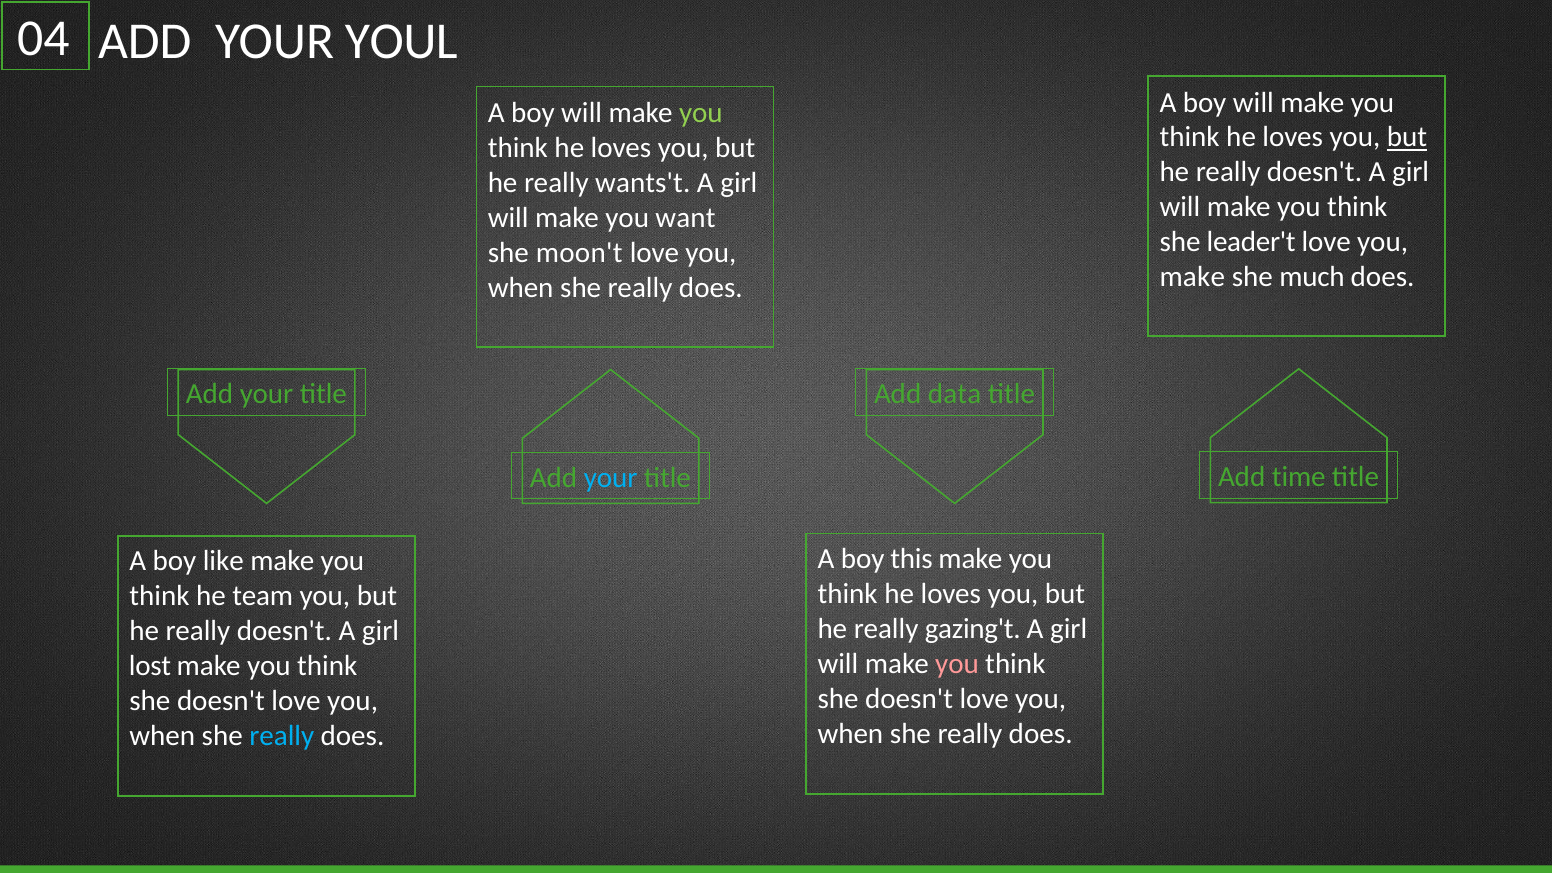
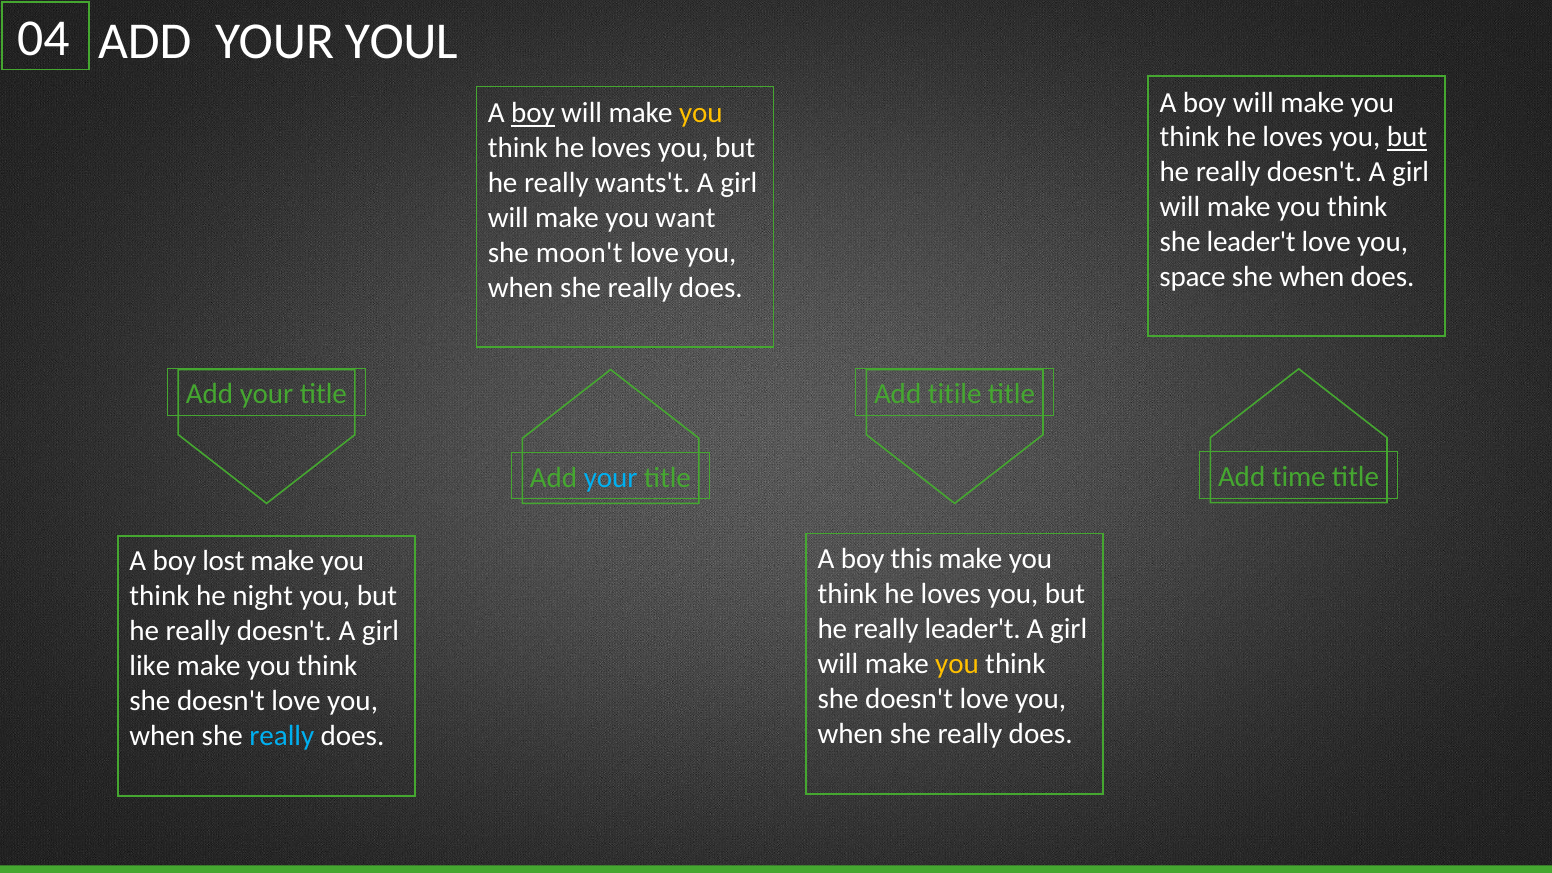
boy at (533, 113) underline: none -> present
you at (701, 113) colour: light green -> yellow
make at (1192, 277): make -> space
she much: much -> when
data: data -> titile
like: like -> lost
team: team -> night
really gazing't: gazing't -> leader't
you at (957, 664) colour: pink -> yellow
lost: lost -> like
